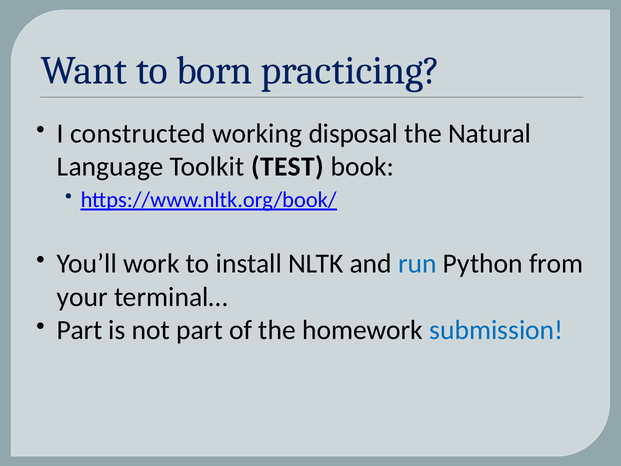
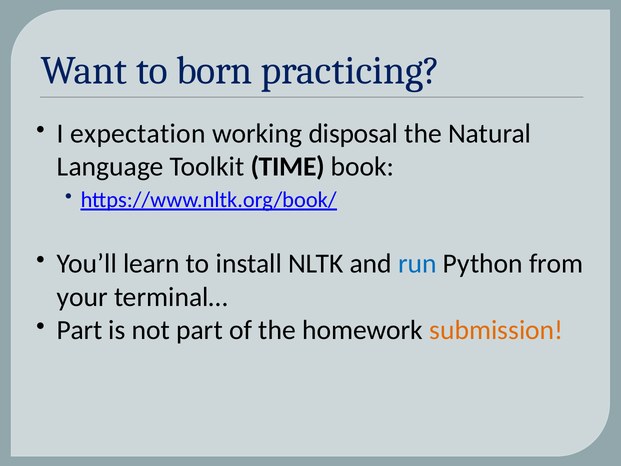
constructed: constructed -> expectation
TEST: TEST -> TIME
work: work -> learn
submission colour: blue -> orange
